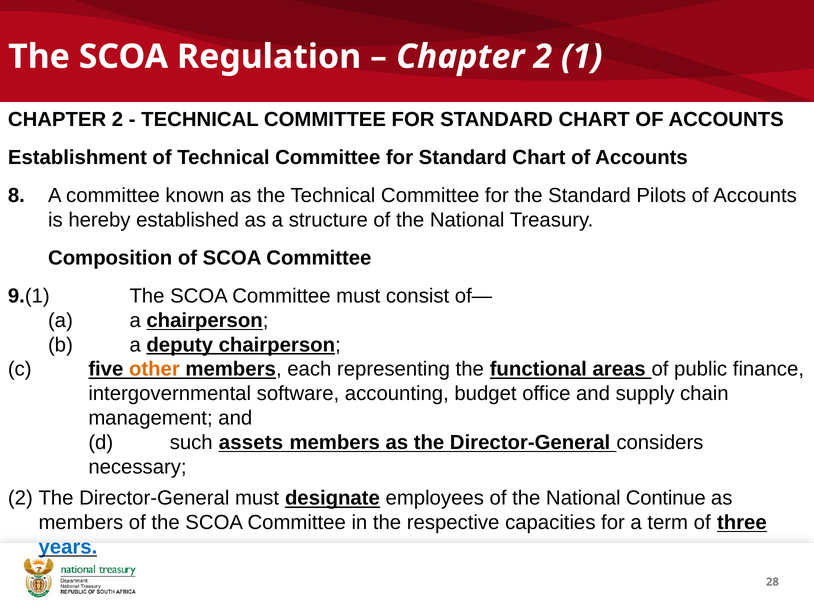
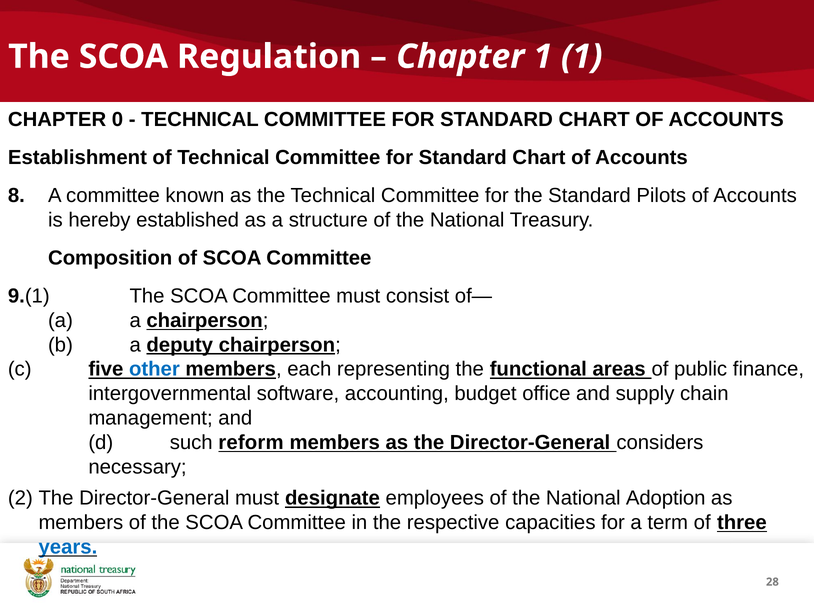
2 at (543, 57): 2 -> 1
2 at (118, 119): 2 -> 0
other colour: orange -> blue
assets: assets -> reform
Continue: Continue -> Adoption
